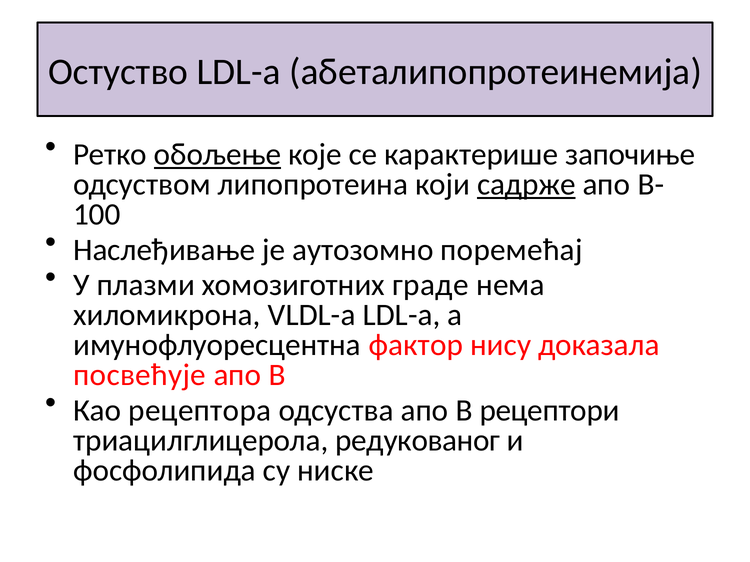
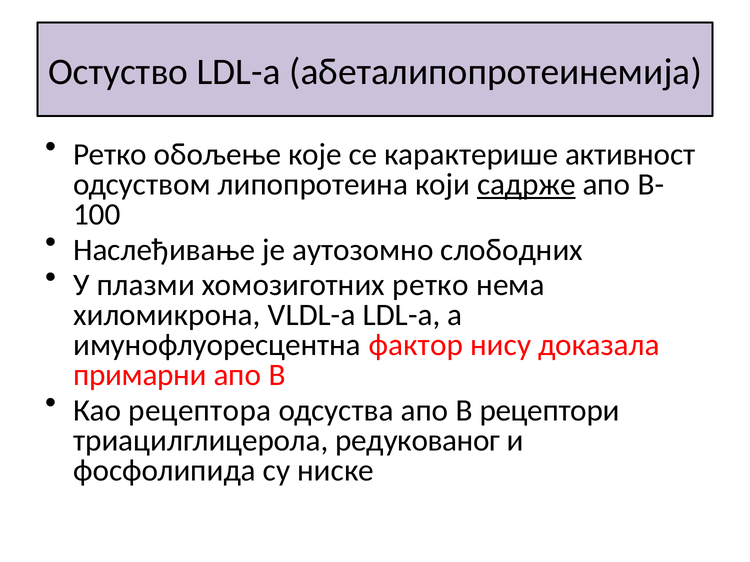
обољење underline: present -> none
започиње: започиње -> активност
поремећај: поремећај -> слободних
хомозиготних граде: граде -> ретко
посвећује: посвећује -> примарни
